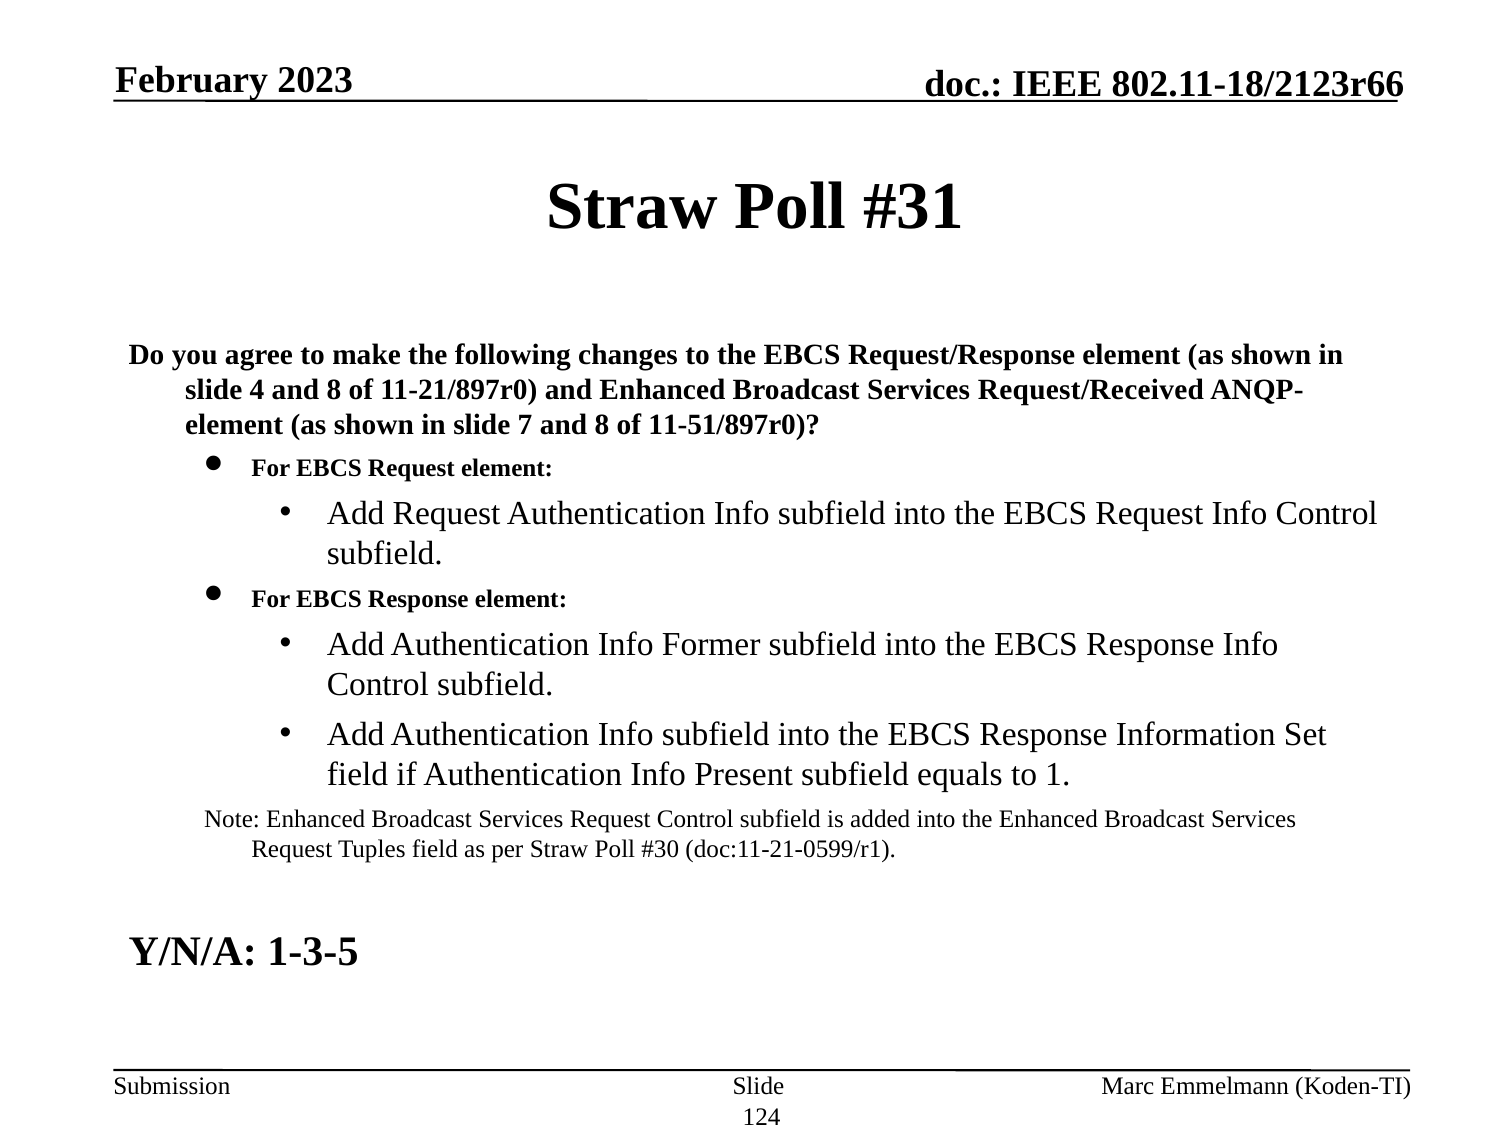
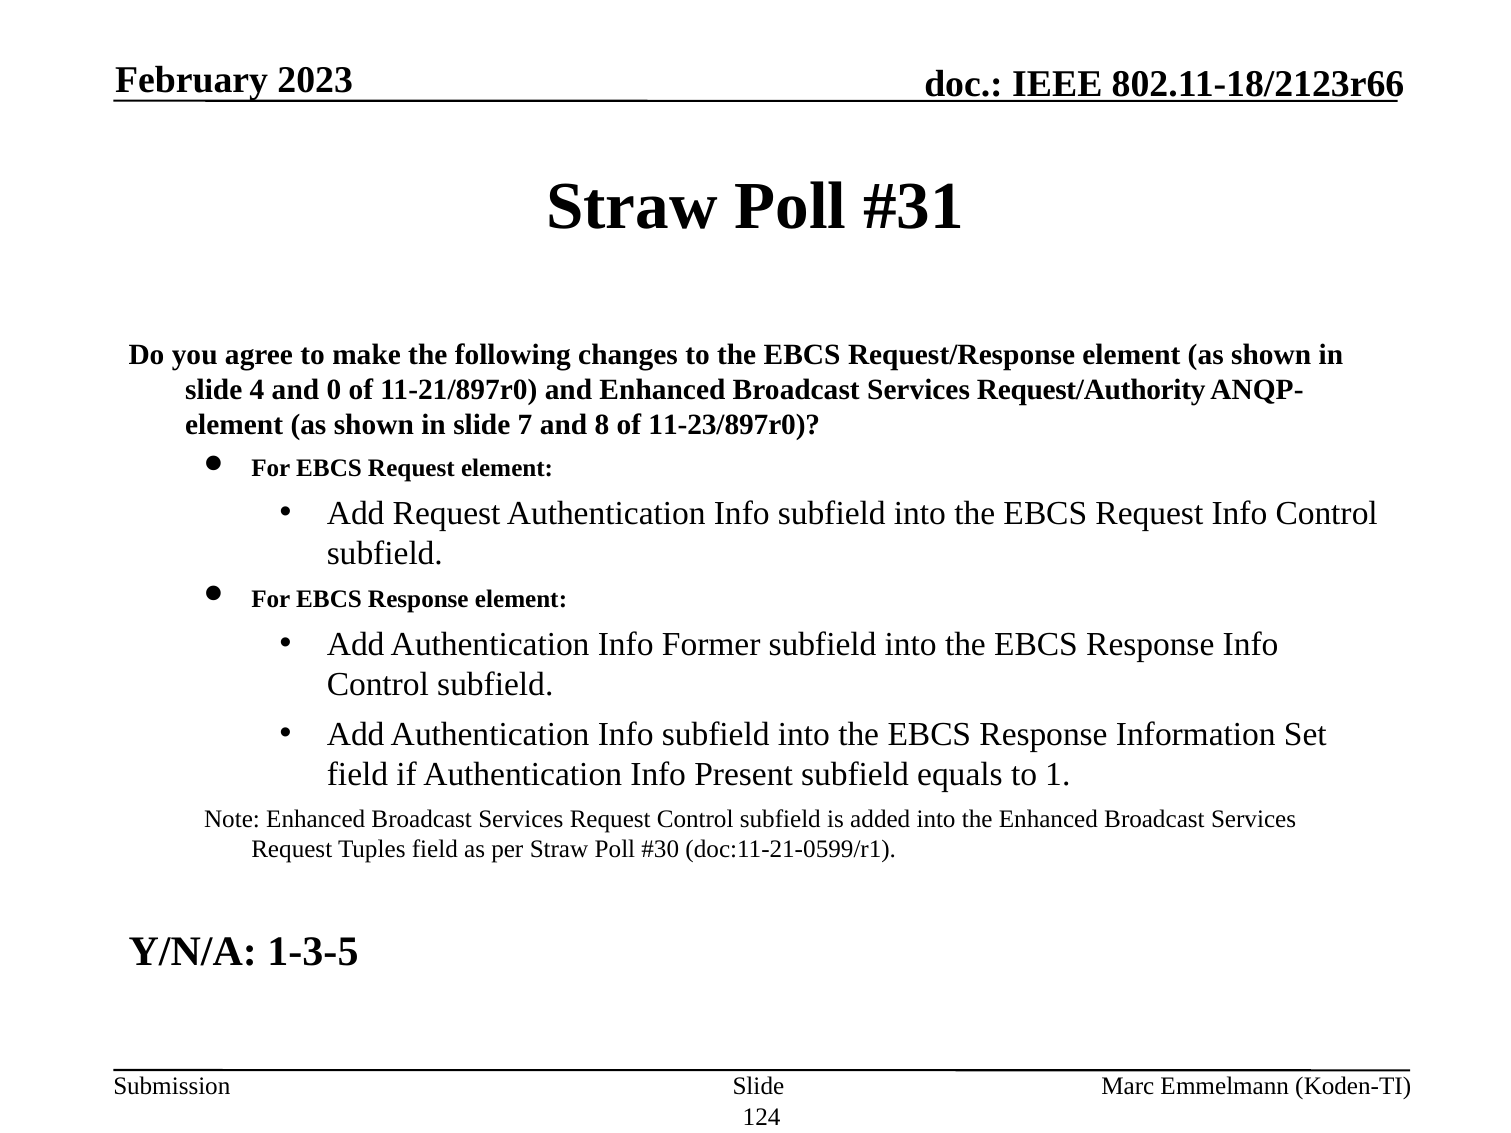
4 and 8: 8 -> 0
Request/Received: Request/Received -> Request/Authority
11-51/897r0: 11-51/897r0 -> 11-23/897r0
